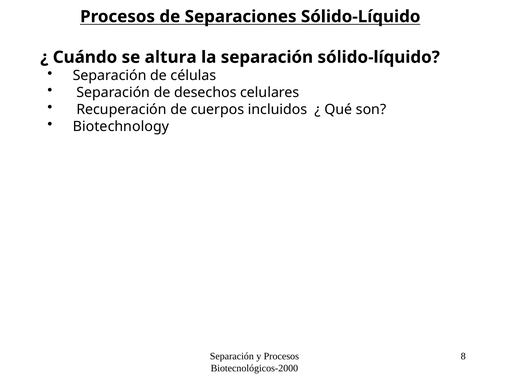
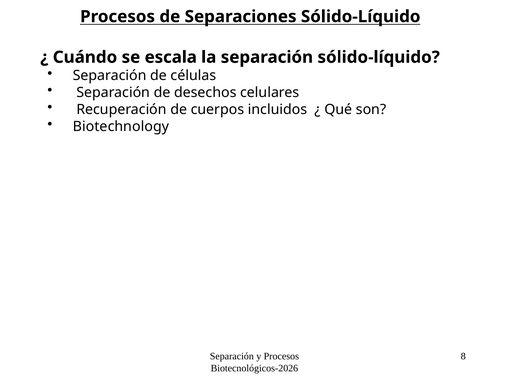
altura: altura -> escala
Biotecnológicos-2000: Biotecnológicos-2000 -> Biotecnológicos-2026
